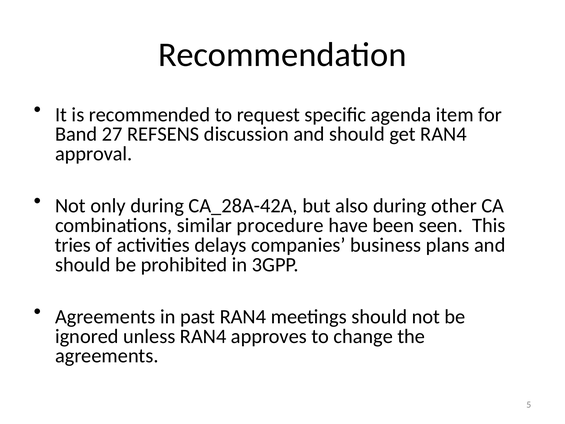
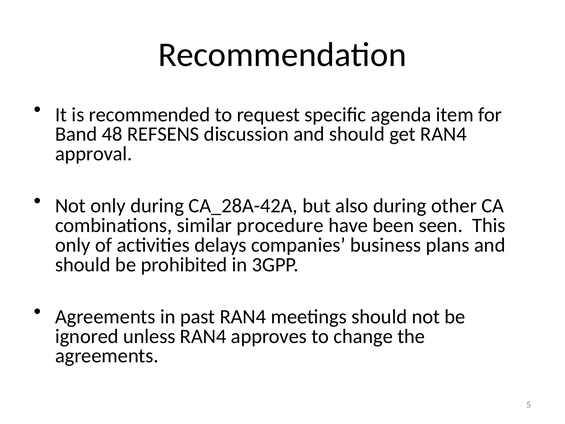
27: 27 -> 48
tries at (73, 245): tries -> only
